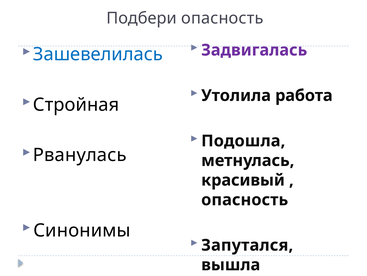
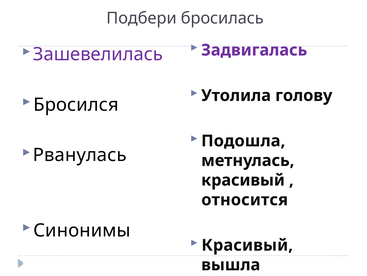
Подбери опасность: опасность -> бросилась
Зашевелилась colour: blue -> purple
работа: работа -> голову
Стройная: Стройная -> Бросился
опасность at (245, 199): опасность -> относится
Запутался at (247, 245): Запутался -> Красивый
